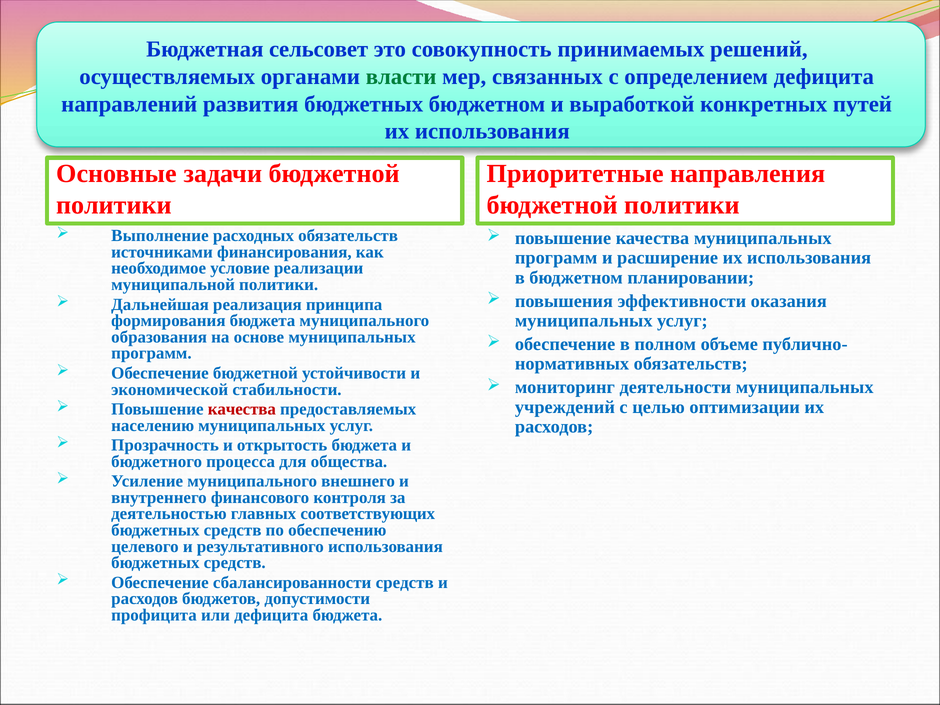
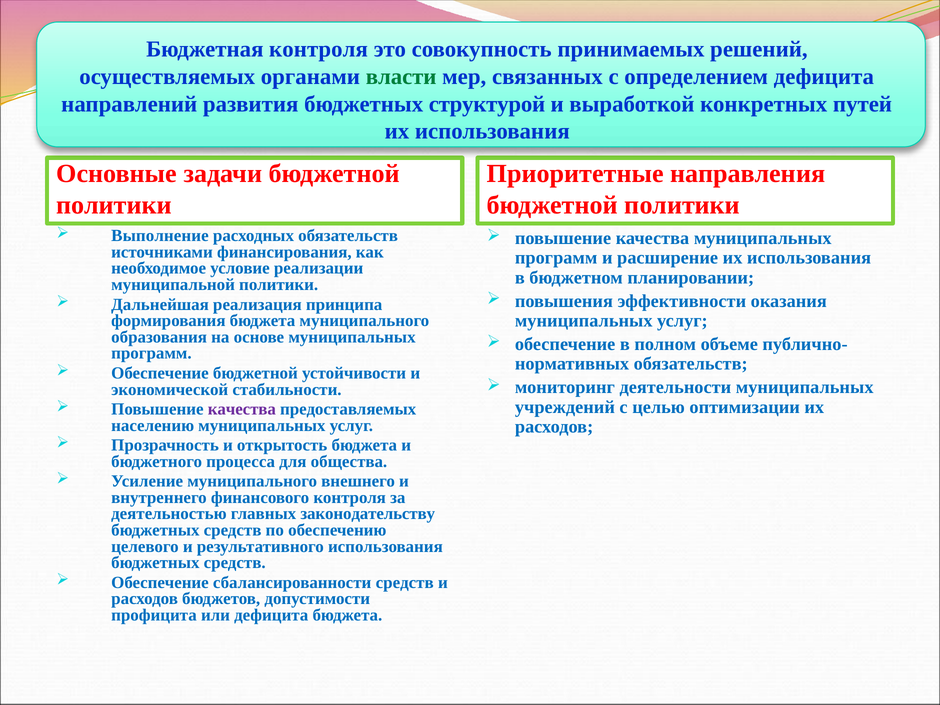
Бюджетная сельсовет: сельсовет -> контроля
бюджетных бюджетном: бюджетном -> структурой
качества at (242, 409) colour: red -> purple
соответствующих: соответствующих -> законодательству
